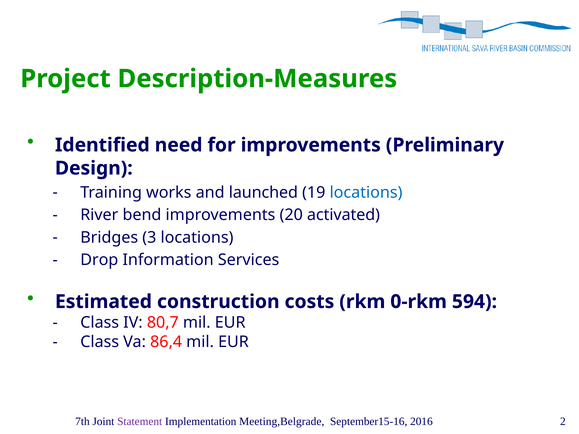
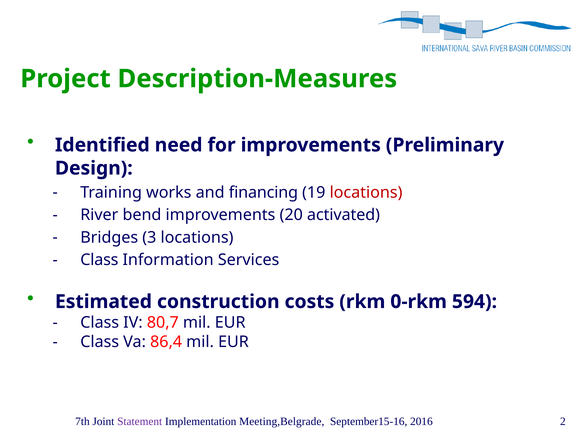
launched: launched -> financing
locations at (366, 193) colour: blue -> red
Drop at (99, 260): Drop -> Class
